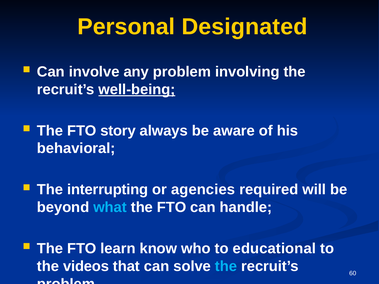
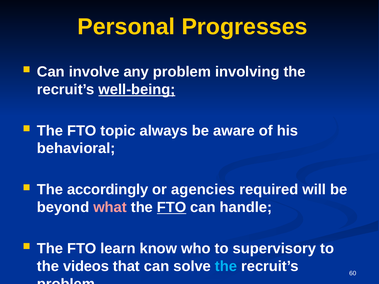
Designated: Designated -> Progresses
story: story -> topic
interrupting: interrupting -> accordingly
what colour: light blue -> pink
FTO at (172, 207) underline: none -> present
educational: educational -> supervisory
